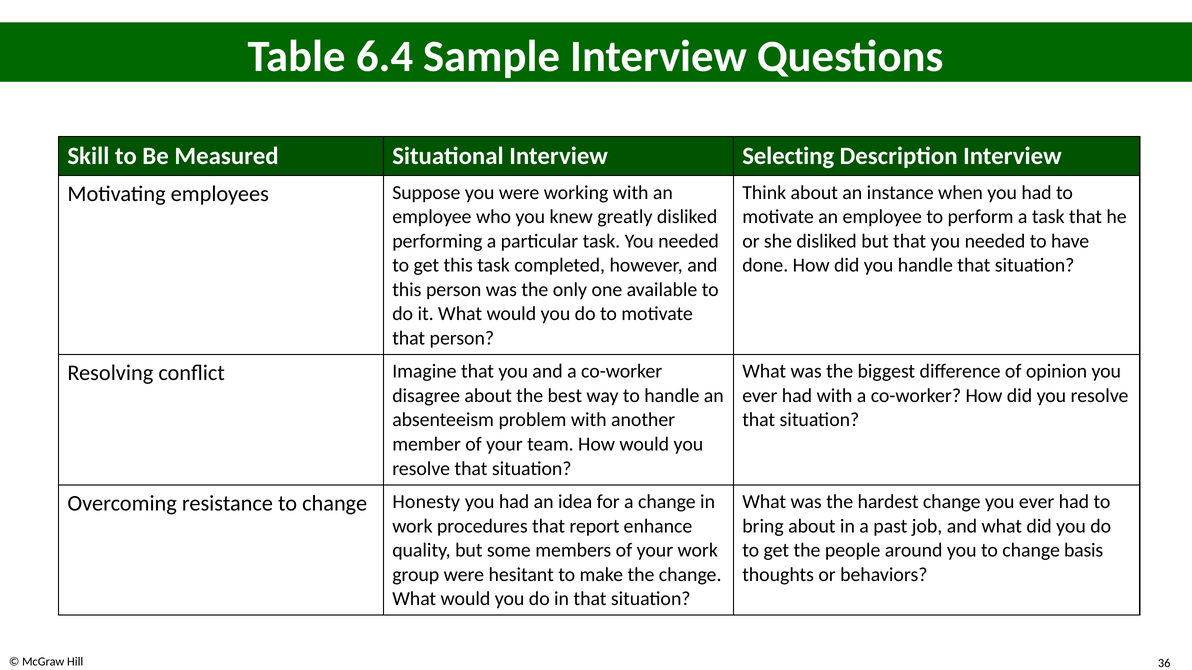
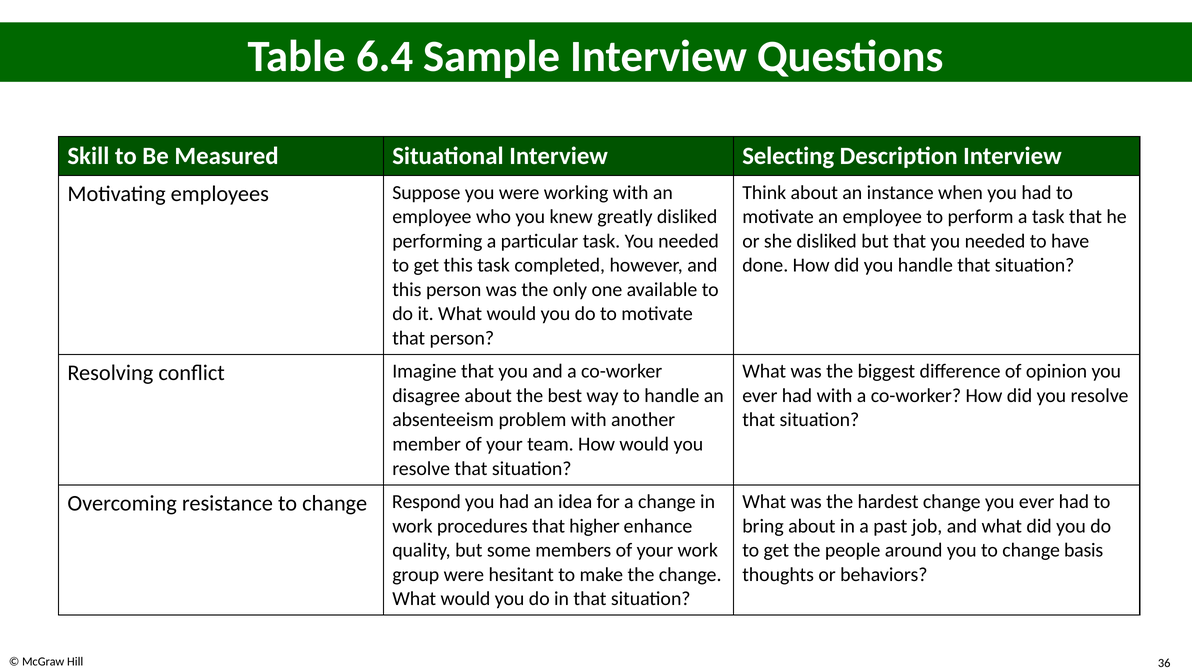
Honesty: Honesty -> Respond
report: report -> higher
